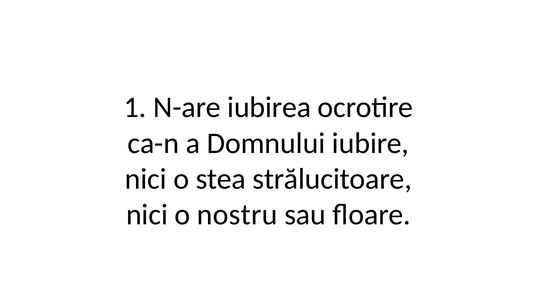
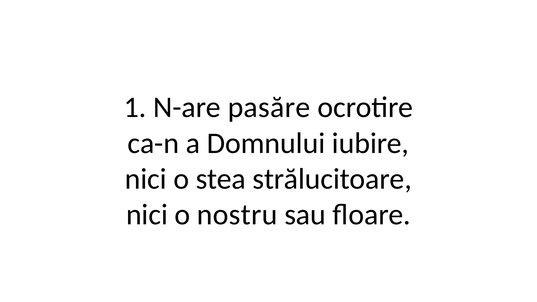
iubirea: iubirea -> pasăre
